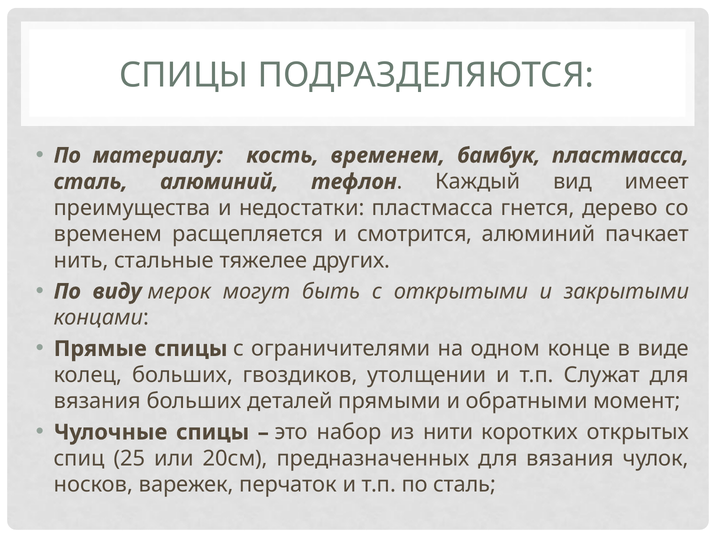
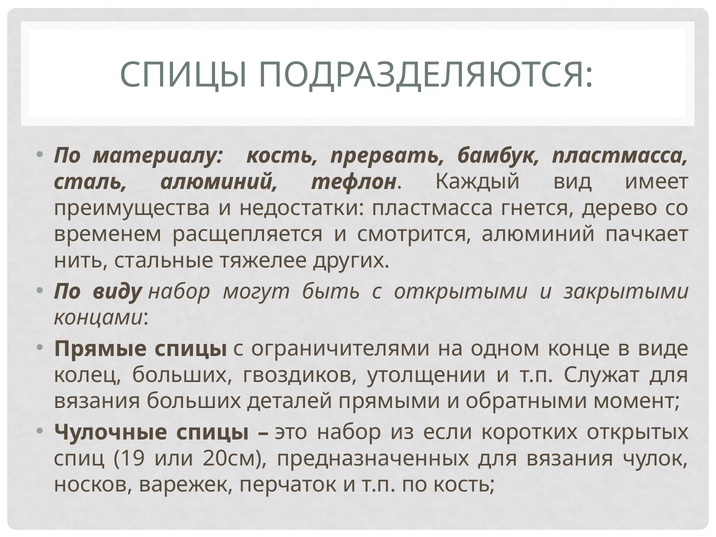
кость временем: временем -> прервать
виду мерок: мерок -> набор
нити: нити -> если
25: 25 -> 19
по сталь: сталь -> кость
